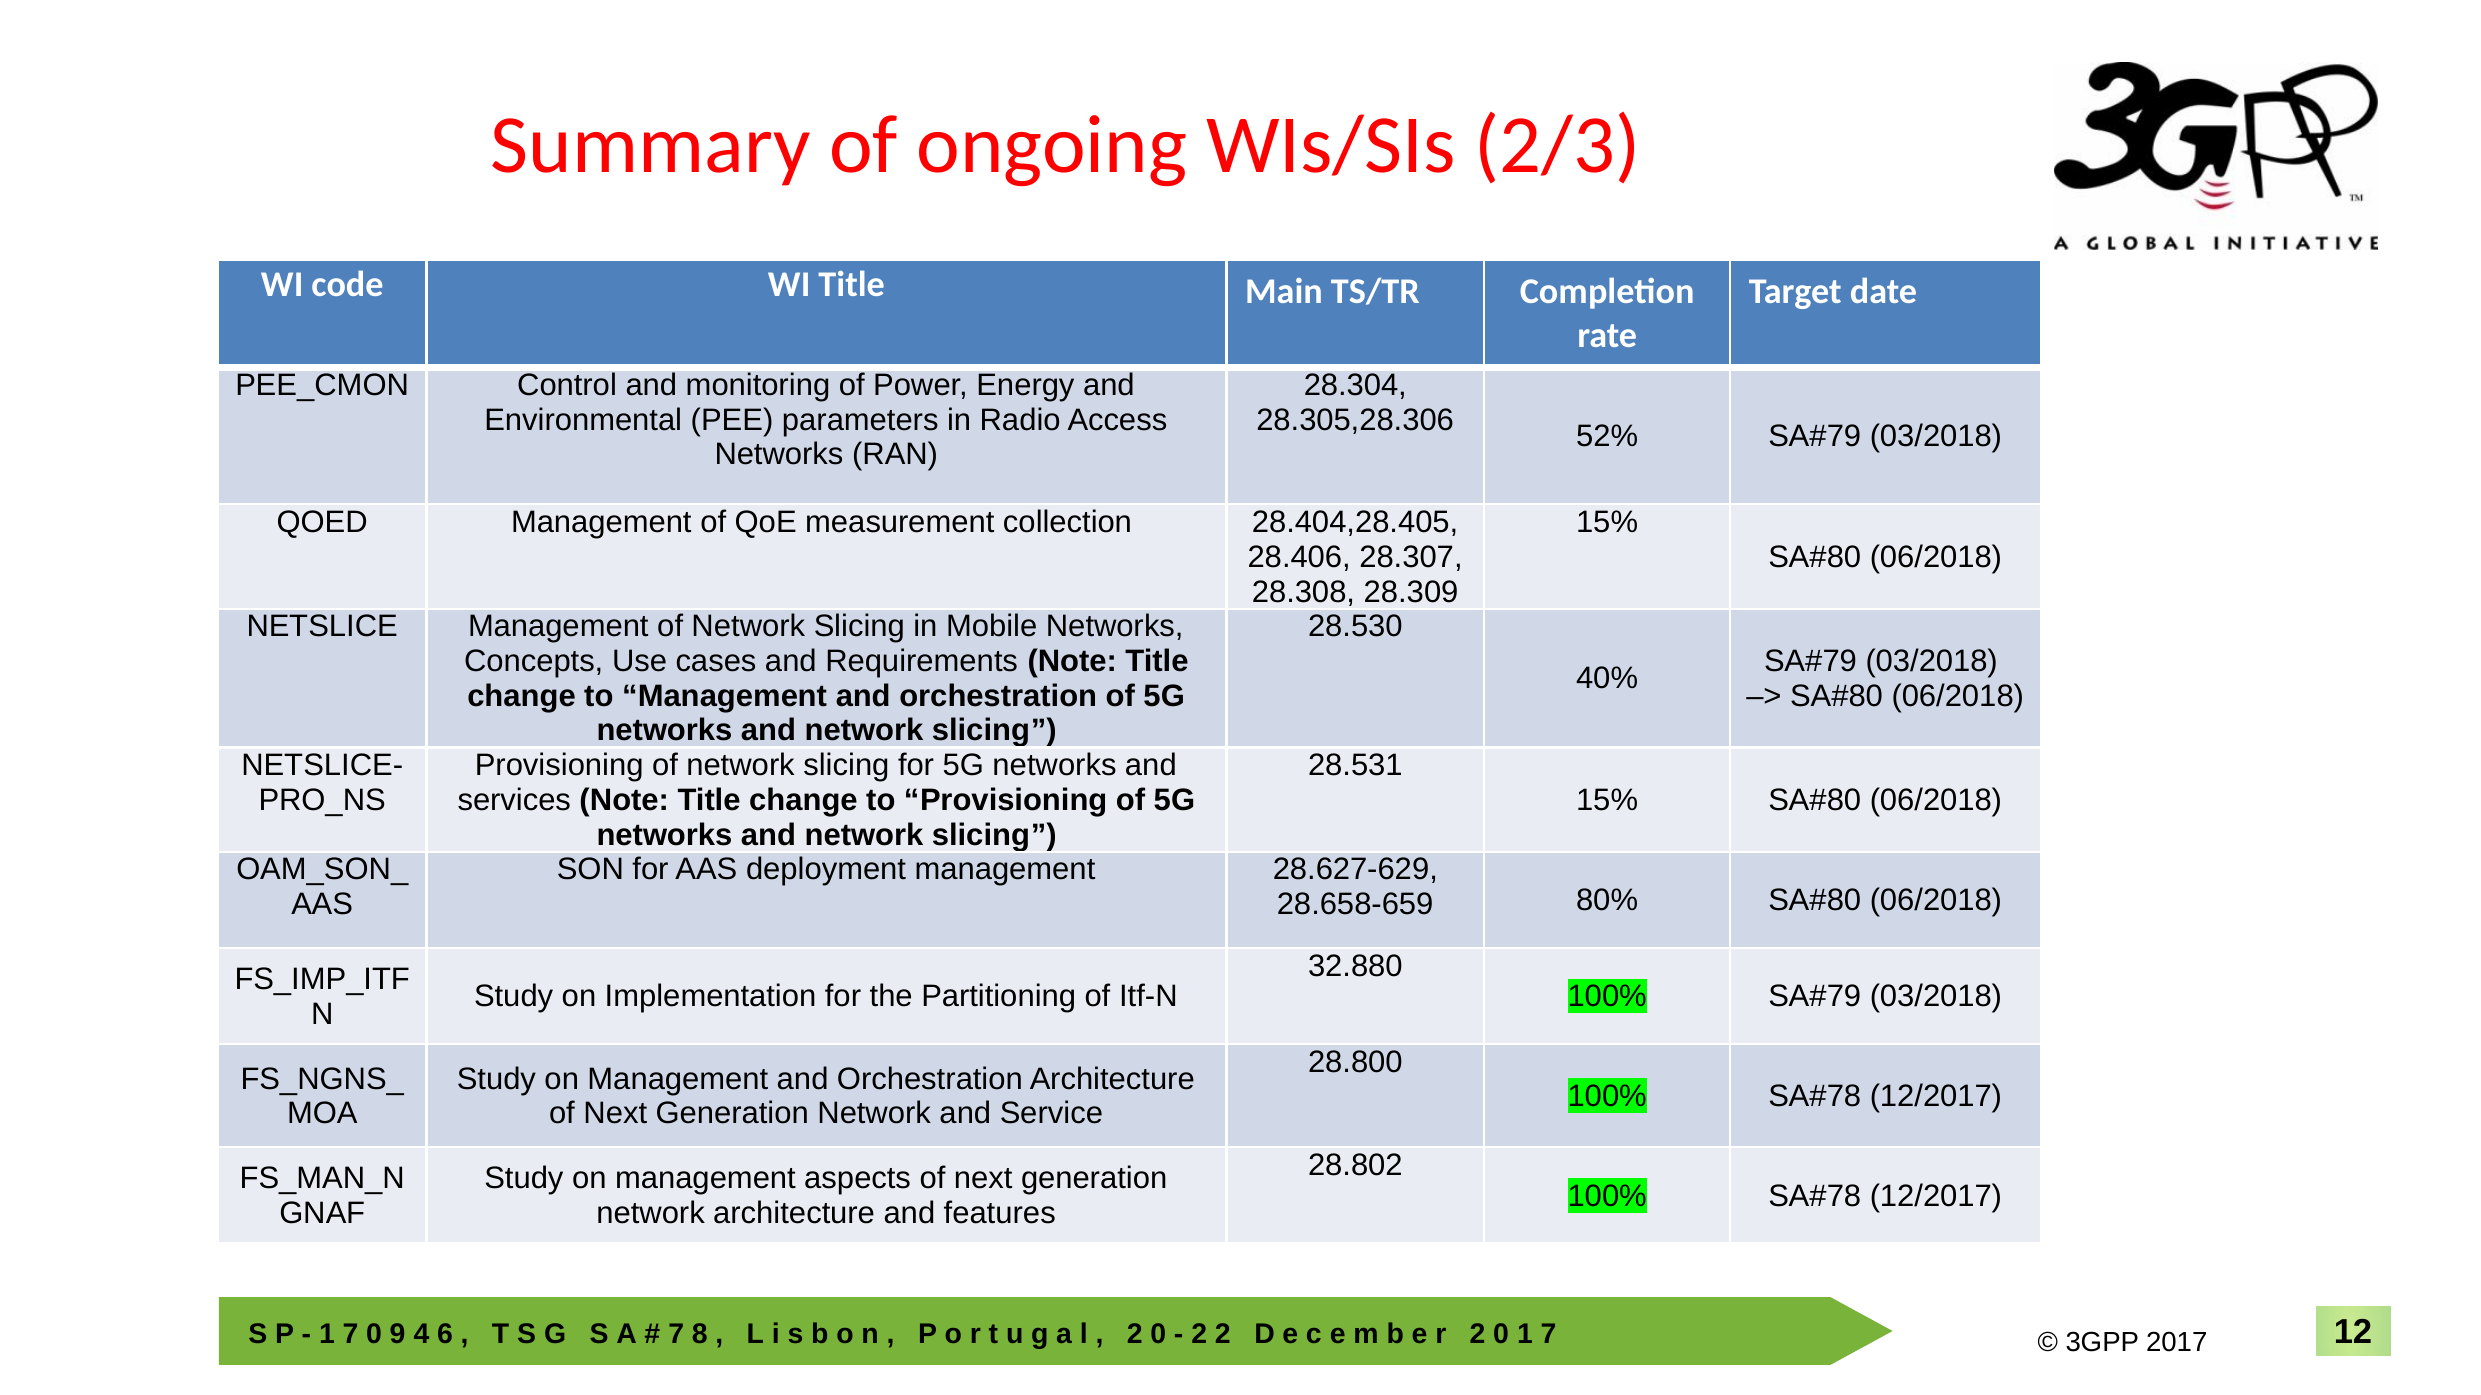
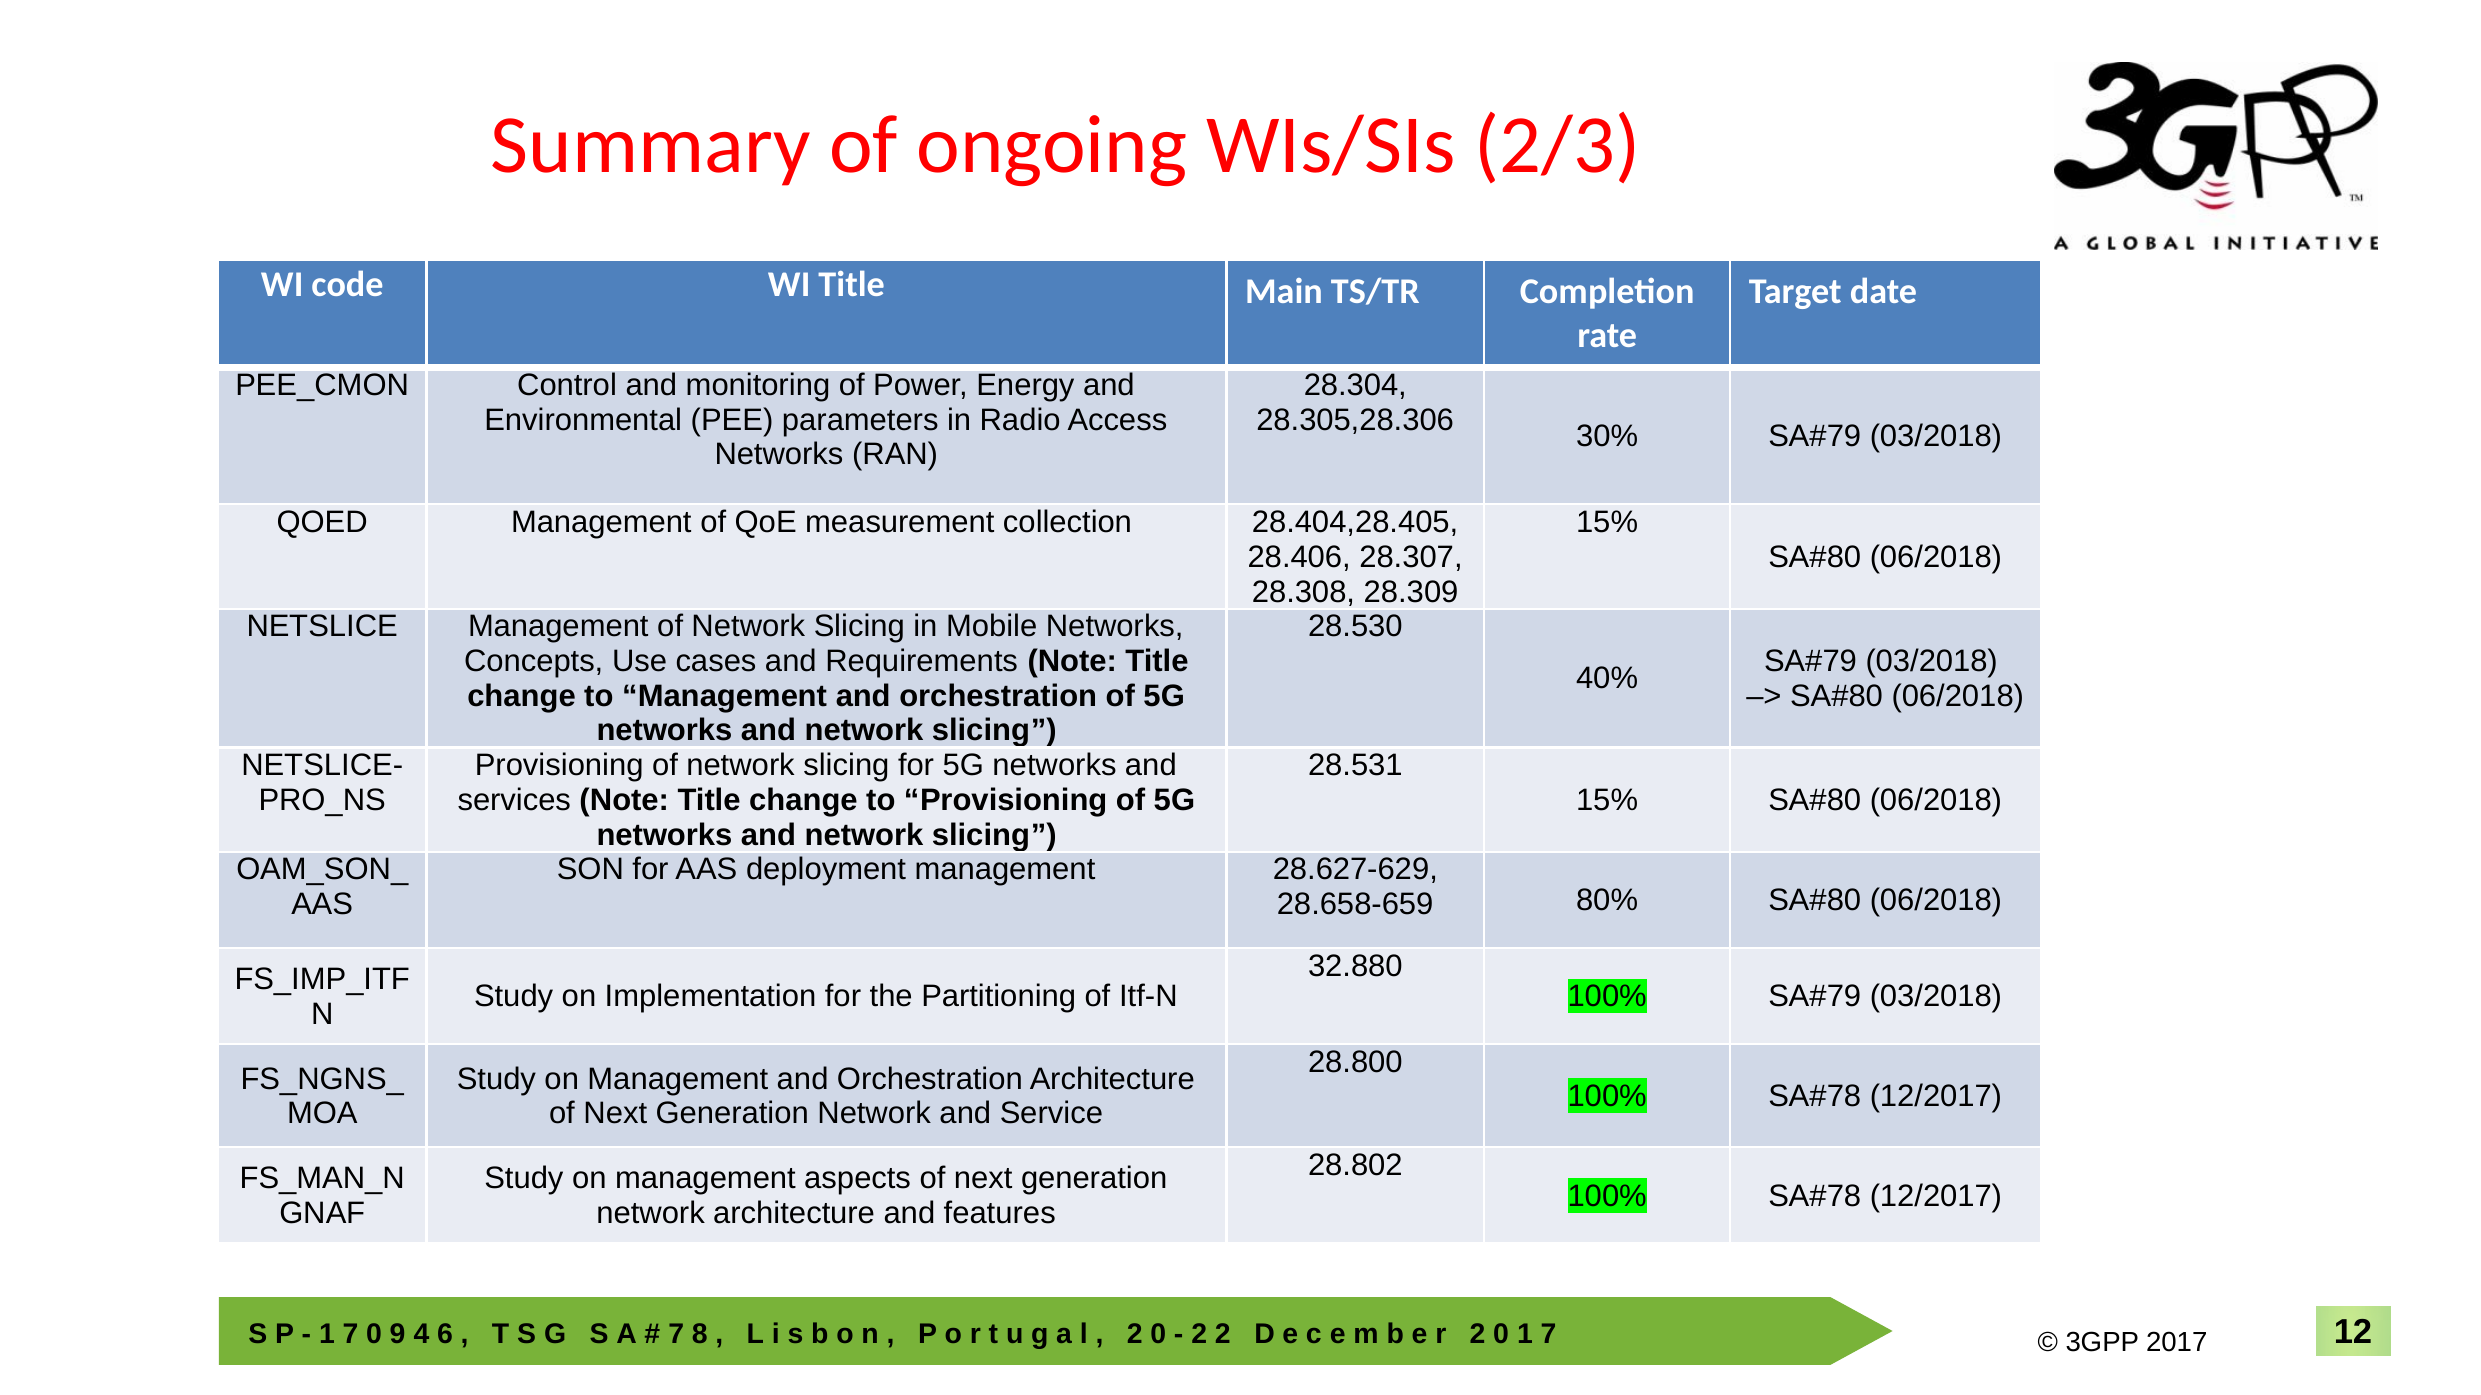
52%: 52% -> 30%
